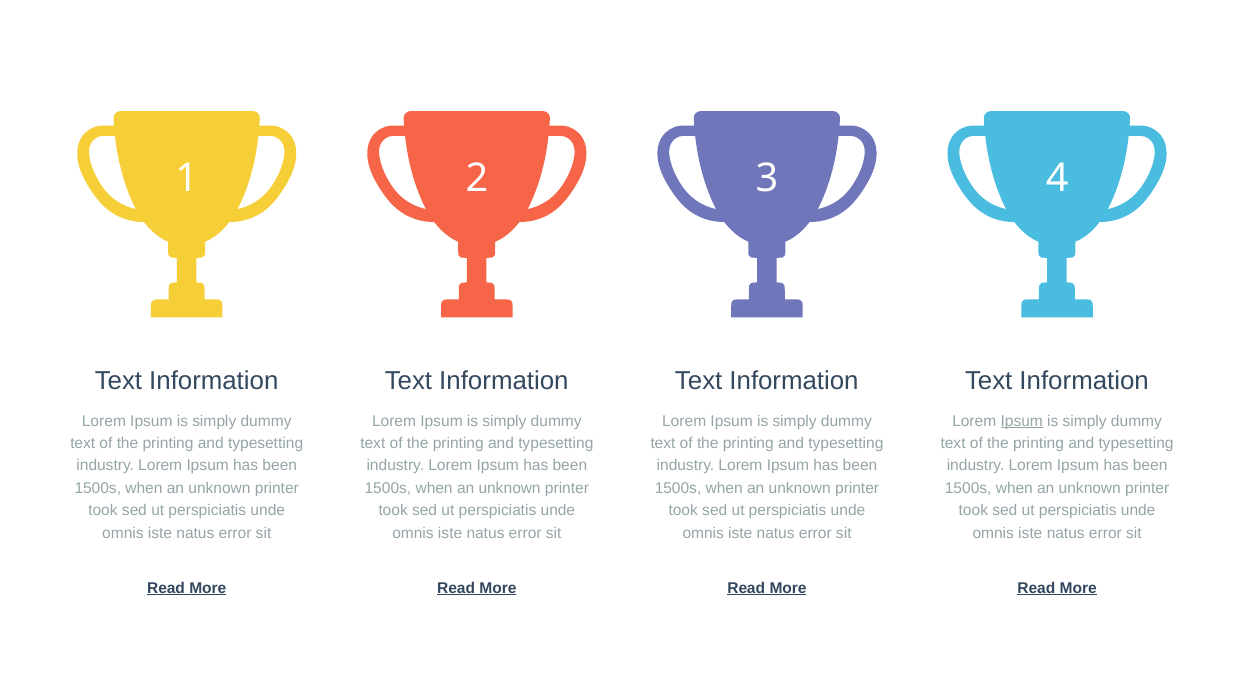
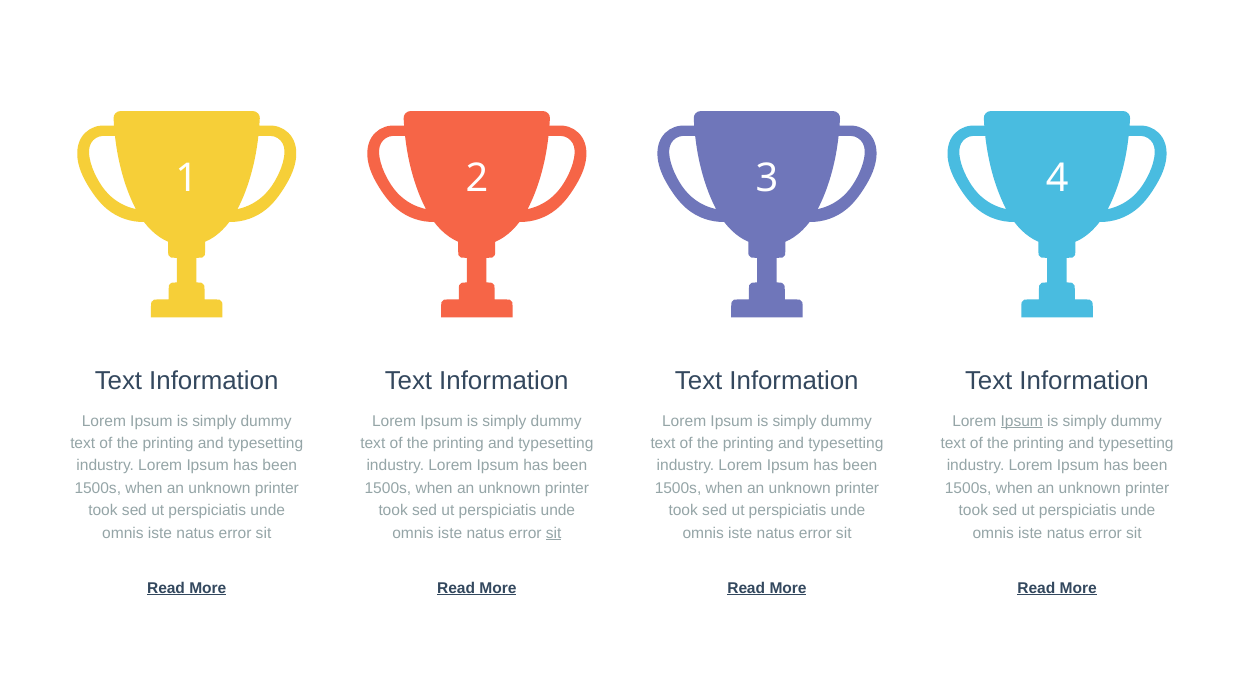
sit at (554, 533) underline: none -> present
